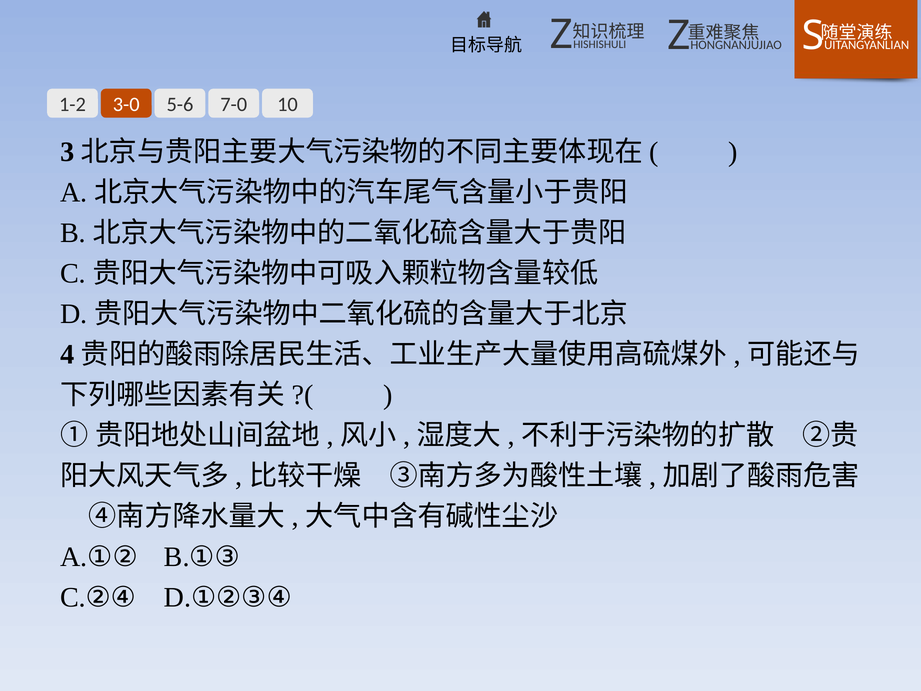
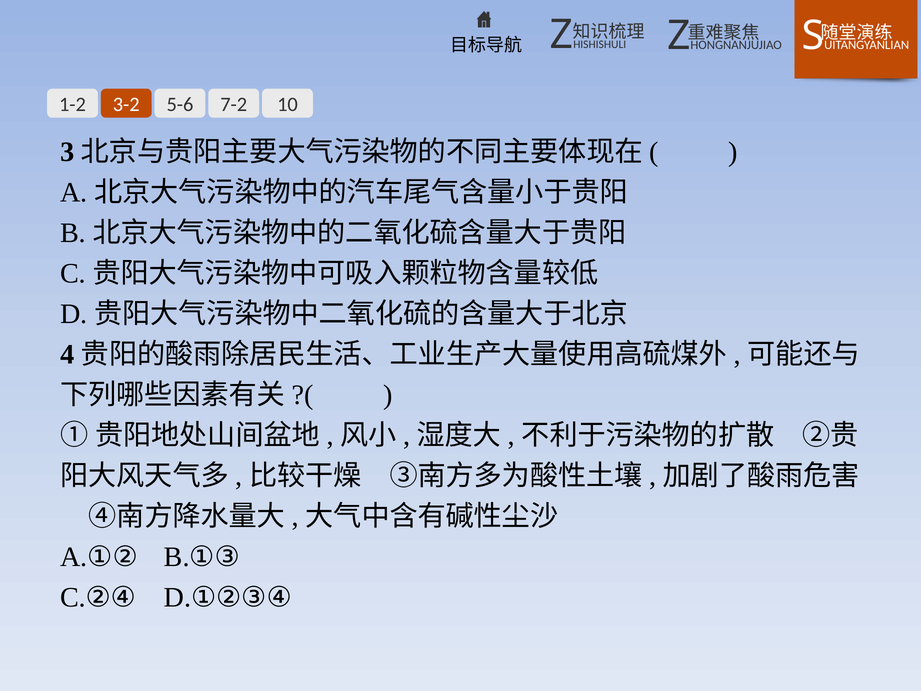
3-0: 3-0 -> 3-2
7-0: 7-0 -> 7-2
